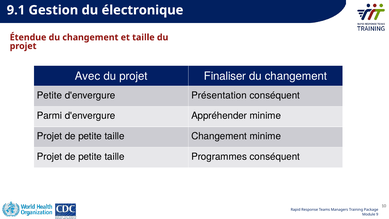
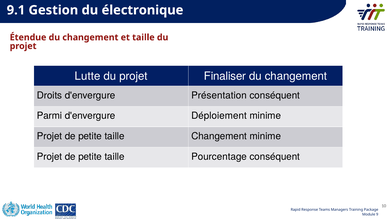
Avec: Avec -> Lutte
Petite at (49, 95): Petite -> Droits
Appréhender: Appréhender -> Déploiement
Programmes: Programmes -> Pourcentage
